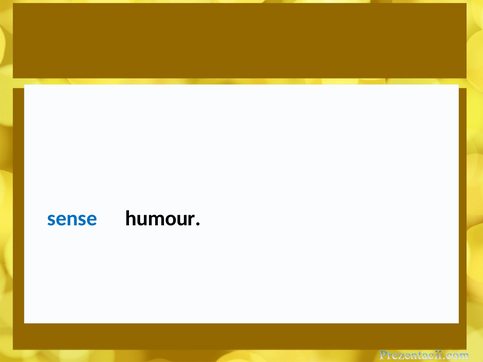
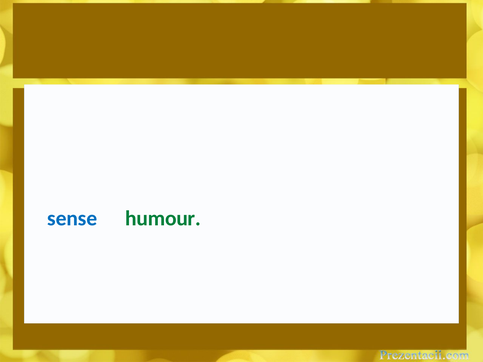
humour colour: black -> green
